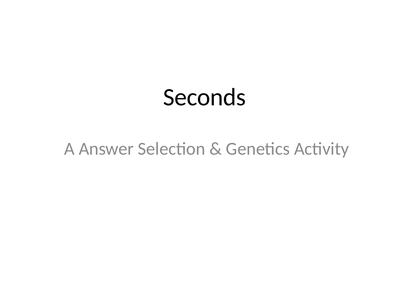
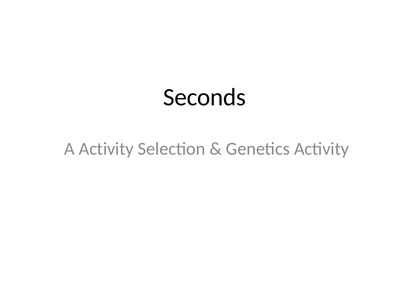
A Answer: Answer -> Activity
